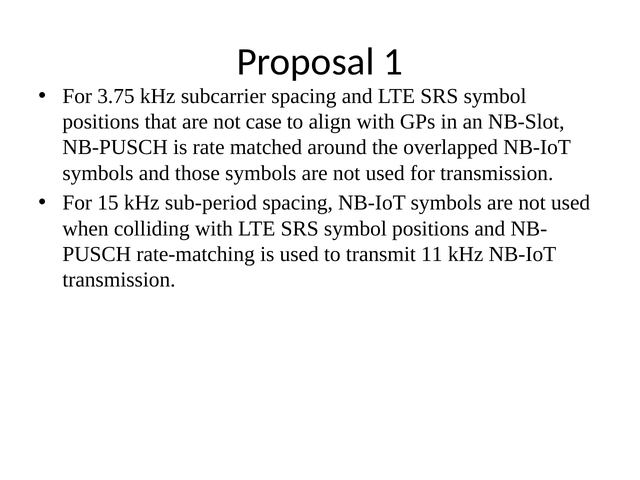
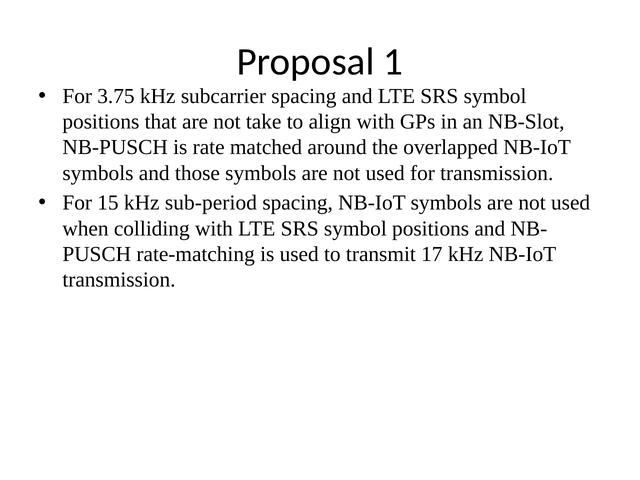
case: case -> take
11: 11 -> 17
